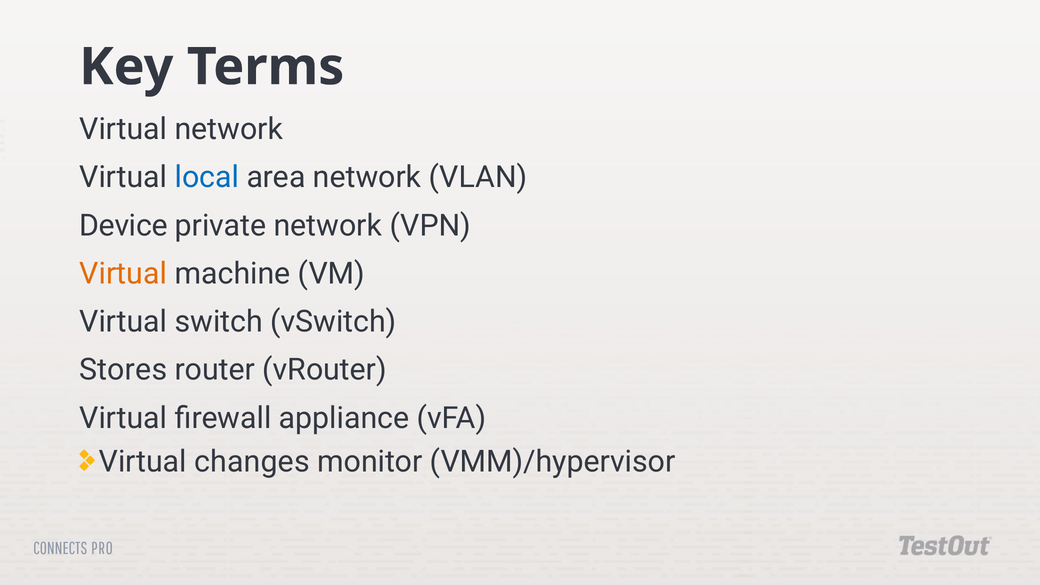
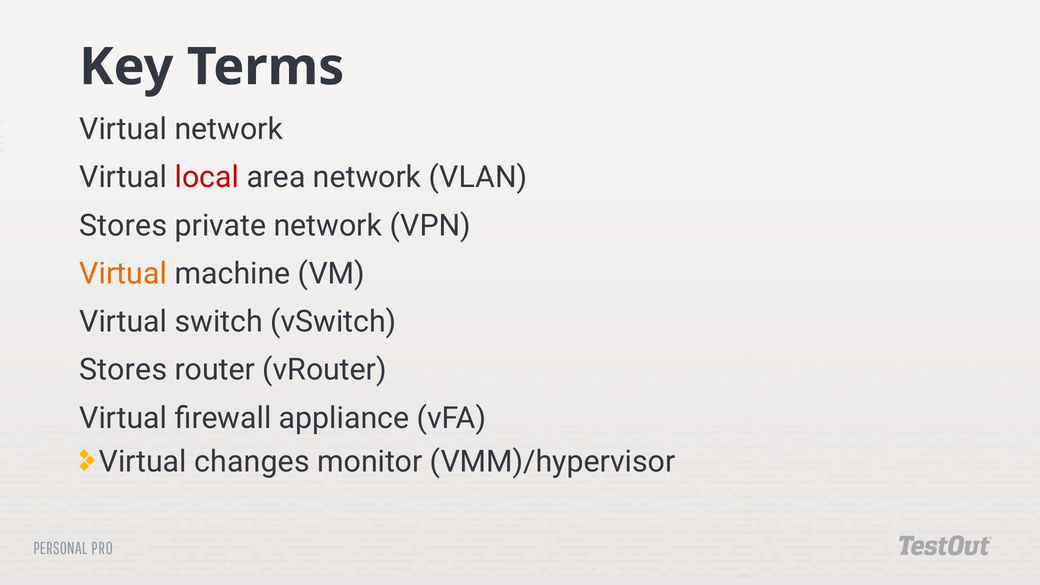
local colour: blue -> red
Device at (123, 226): Device -> Stores
CONNECTS: CONNECTS -> PERSONAL
